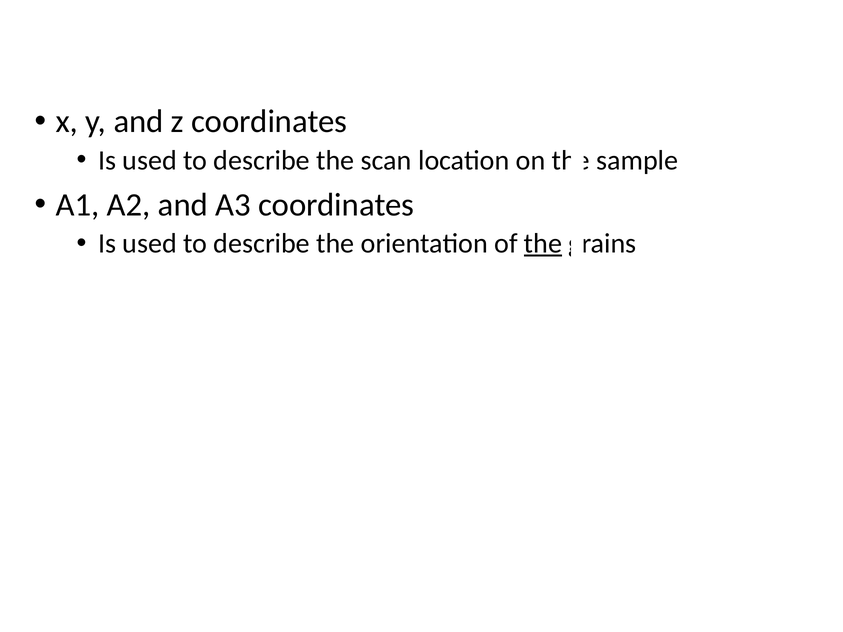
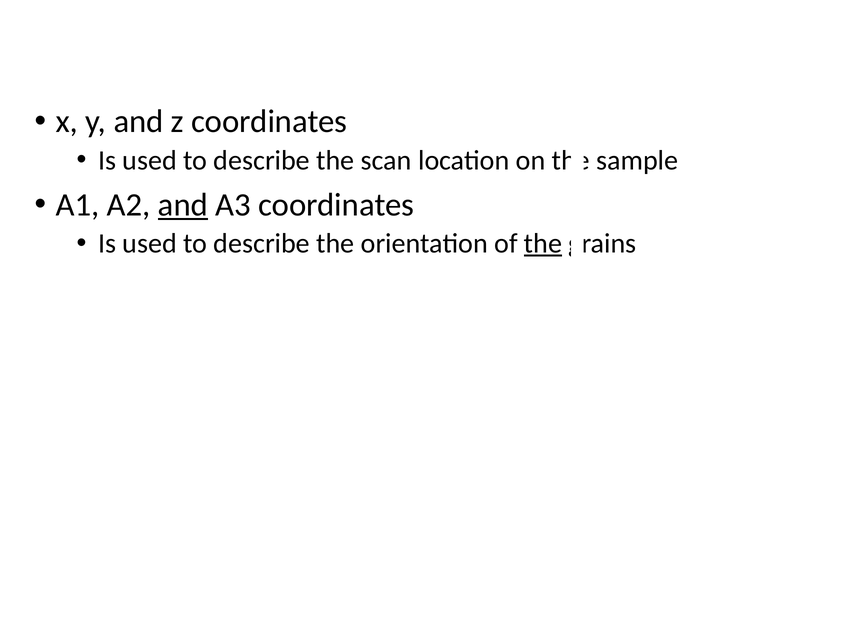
and at (183, 205) underline: none -> present
